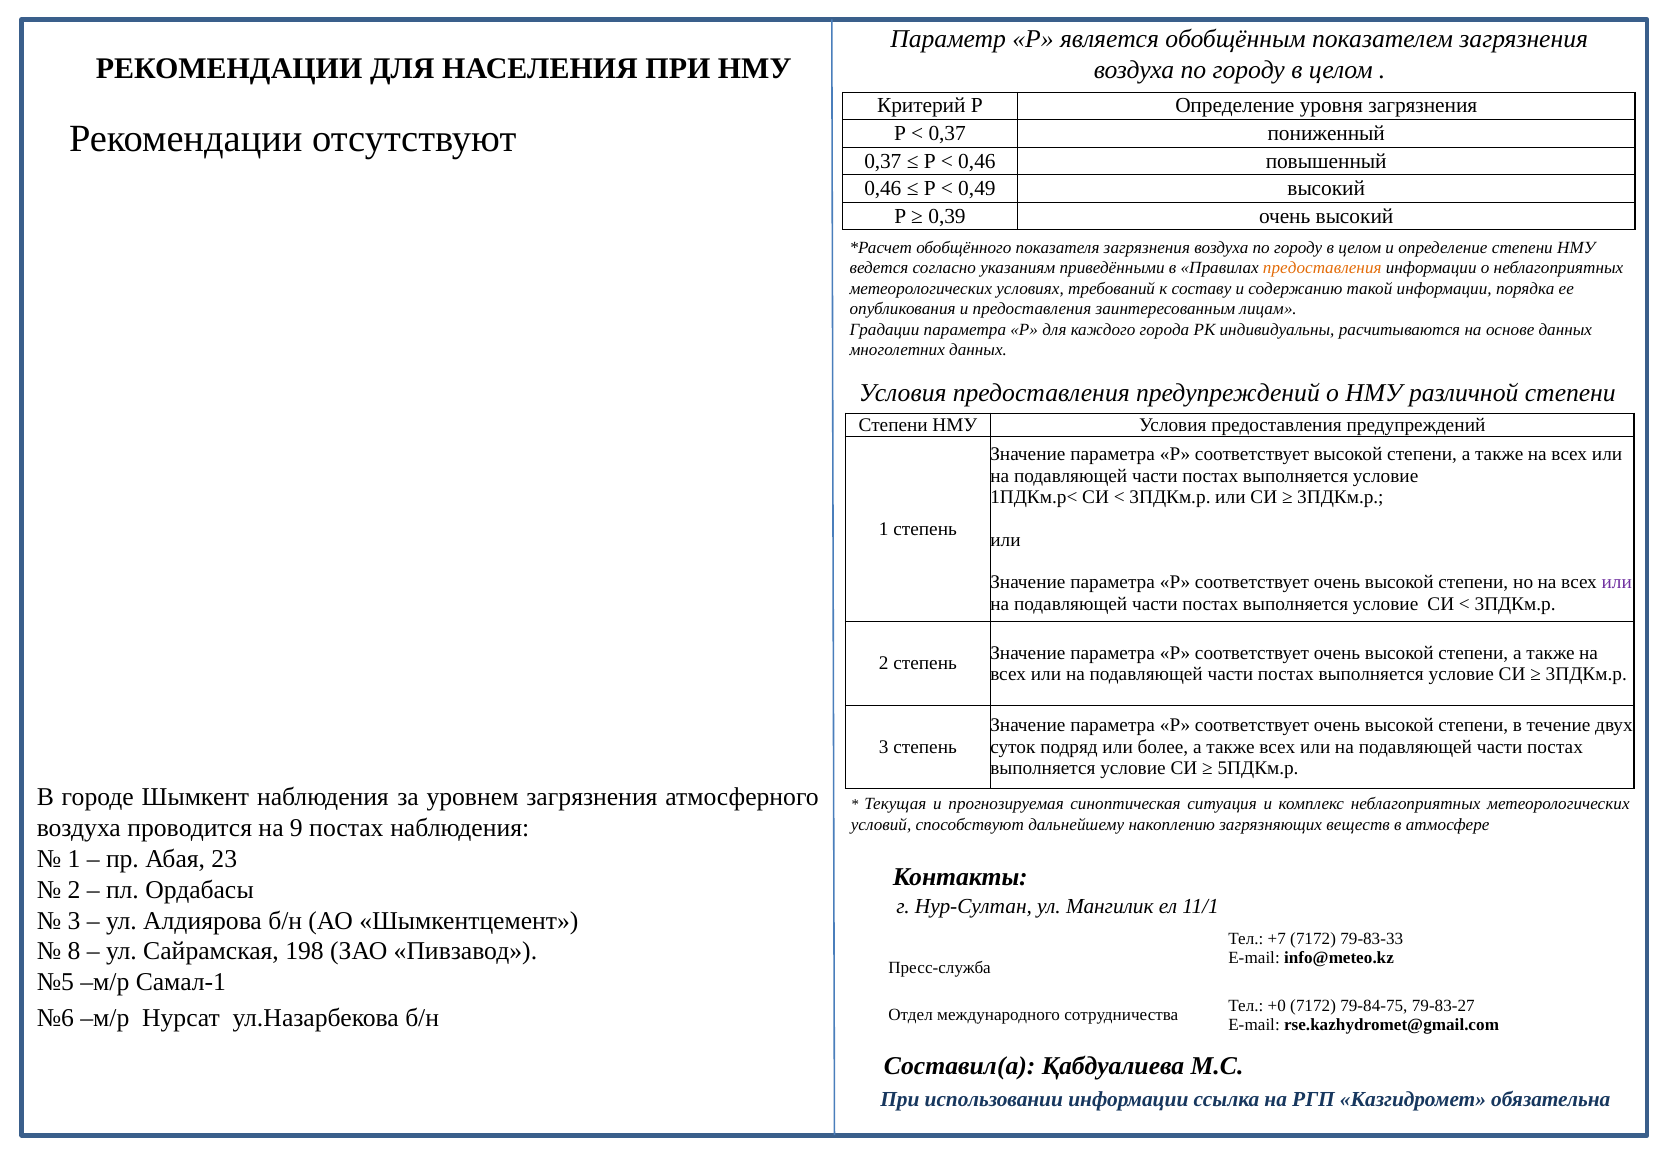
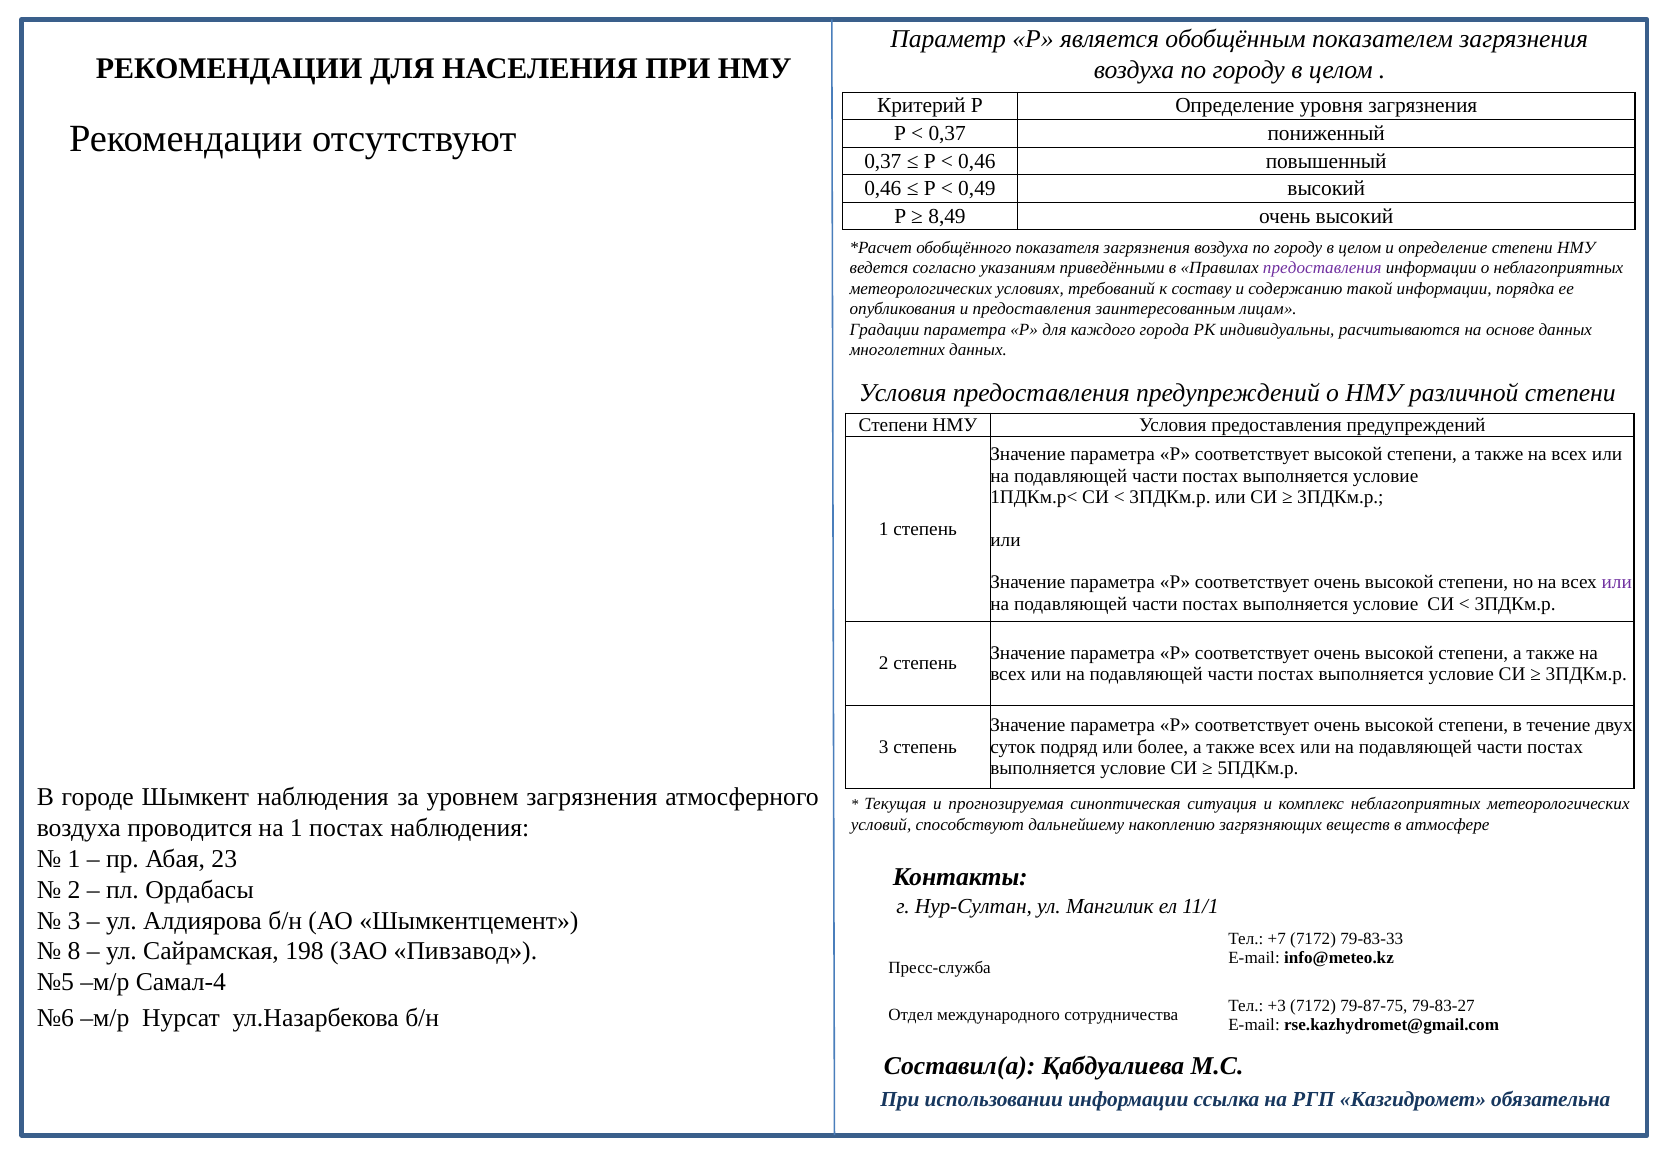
0,39: 0,39 -> 8,49
предоставления at (1322, 268) colour: orange -> purple
на 9: 9 -> 1
Самал-1: Самал-1 -> Самал-4
+0: +0 -> +3
79-84-75: 79-84-75 -> 79-87-75
